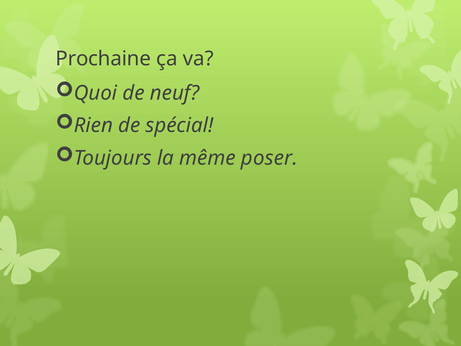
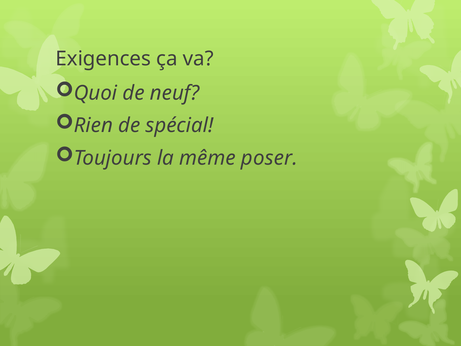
Prochaine: Prochaine -> Exigences
